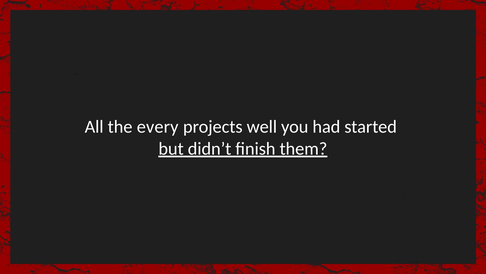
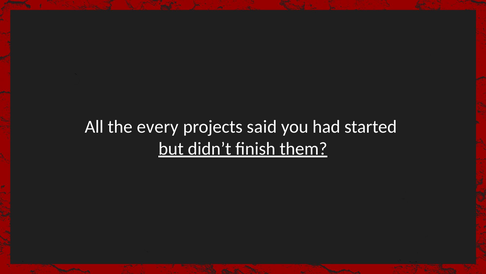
well: well -> said
